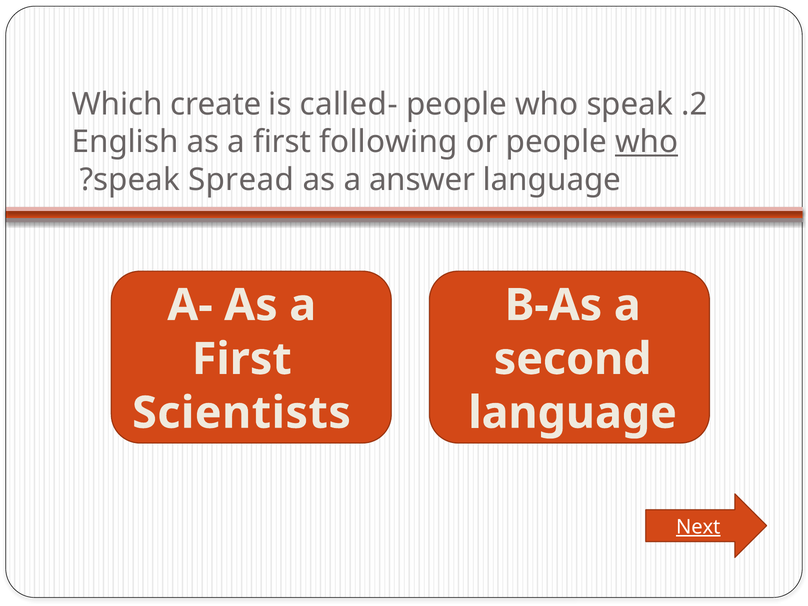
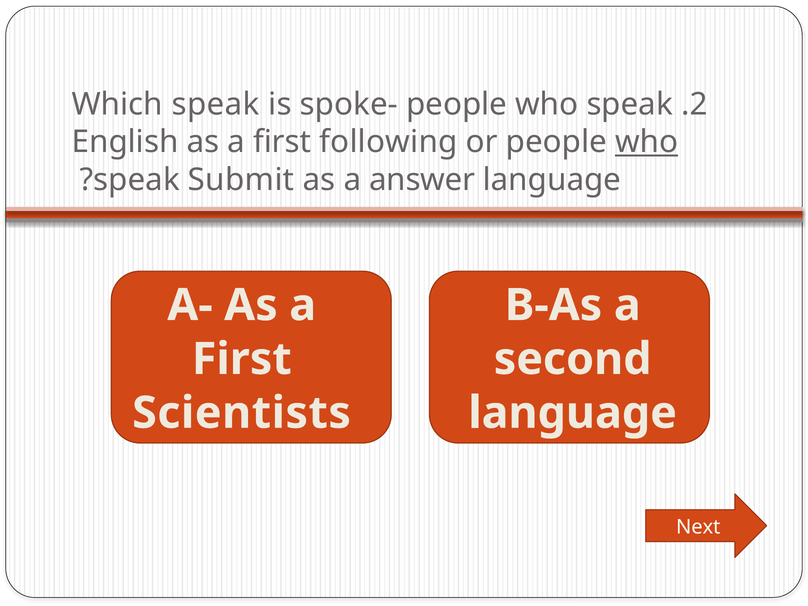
Which create: create -> speak
called-: called- -> spoke-
Spread: Spread -> Submit
Next underline: present -> none
